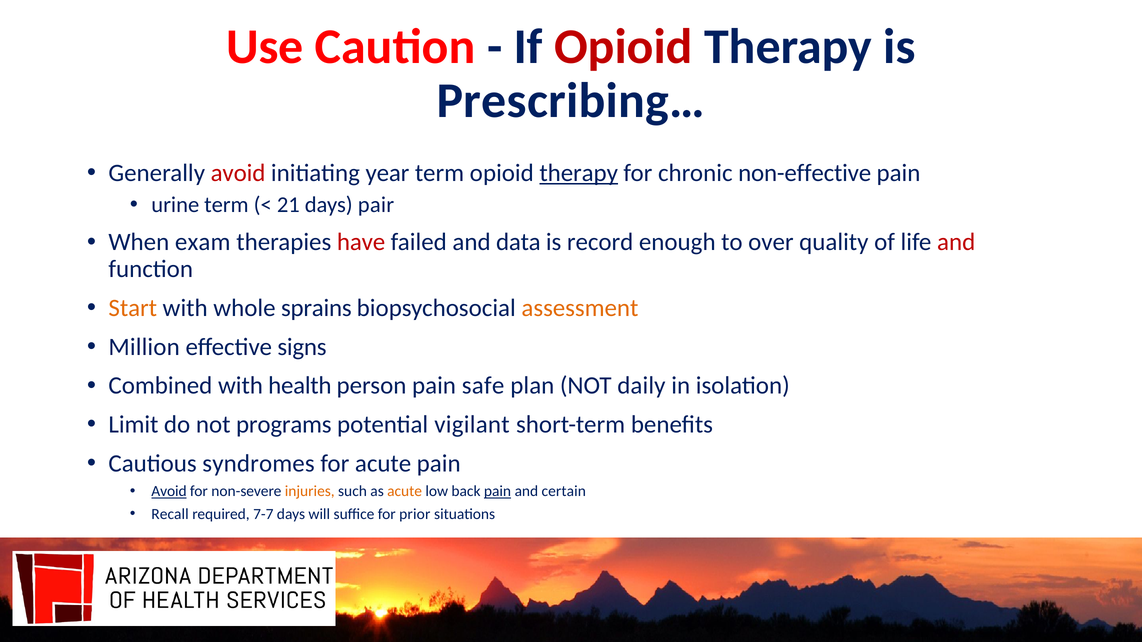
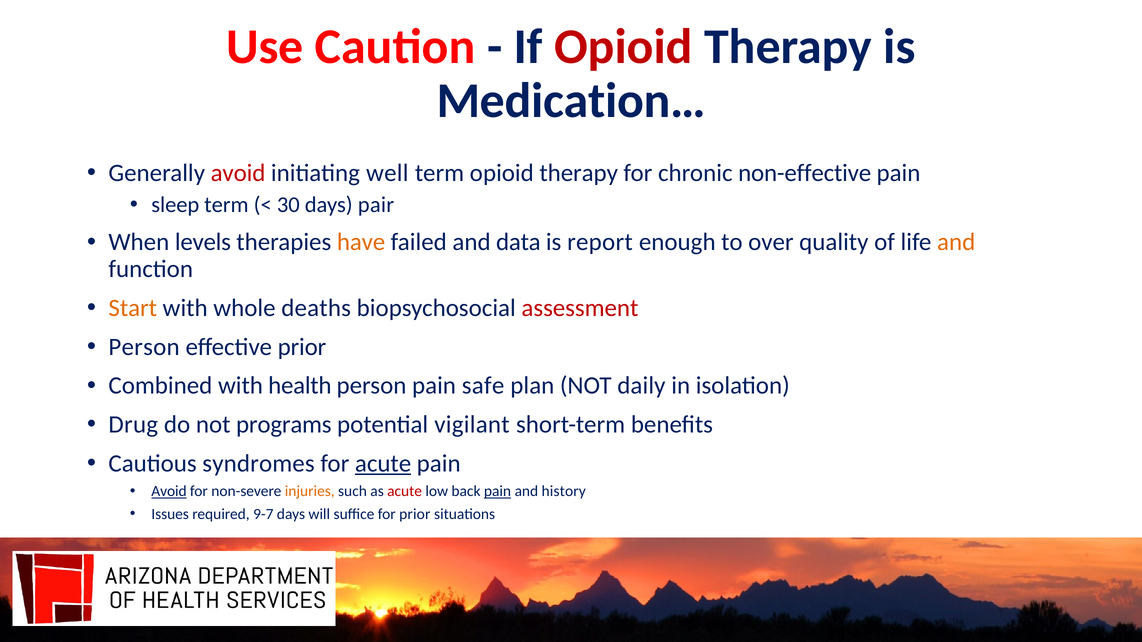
Prescribing…: Prescribing… -> Medication…
year: year -> well
therapy at (579, 173) underline: present -> none
urine: urine -> sleep
21: 21 -> 30
exam: exam -> levels
have colour: red -> orange
record: record -> report
and at (956, 242) colour: red -> orange
sprains: sprains -> deaths
assessment colour: orange -> red
Million at (144, 347): Million -> Person
effective signs: signs -> prior
Limit: Limit -> Drug
acute at (383, 464) underline: none -> present
acute at (405, 492) colour: orange -> red
certain: certain -> history
Recall: Recall -> Issues
7-7: 7-7 -> 9-7
